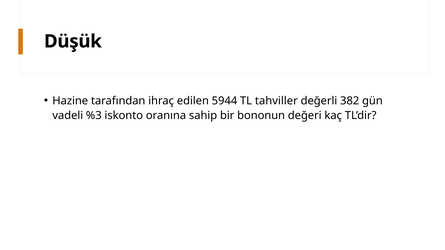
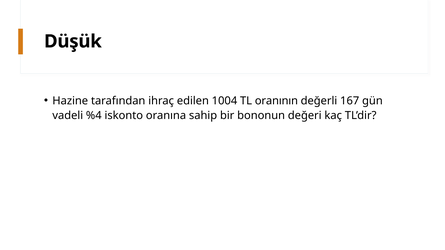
5944: 5944 -> 1004
tahviller: tahviller -> oranının
382: 382 -> 167
%3: %3 -> %4
